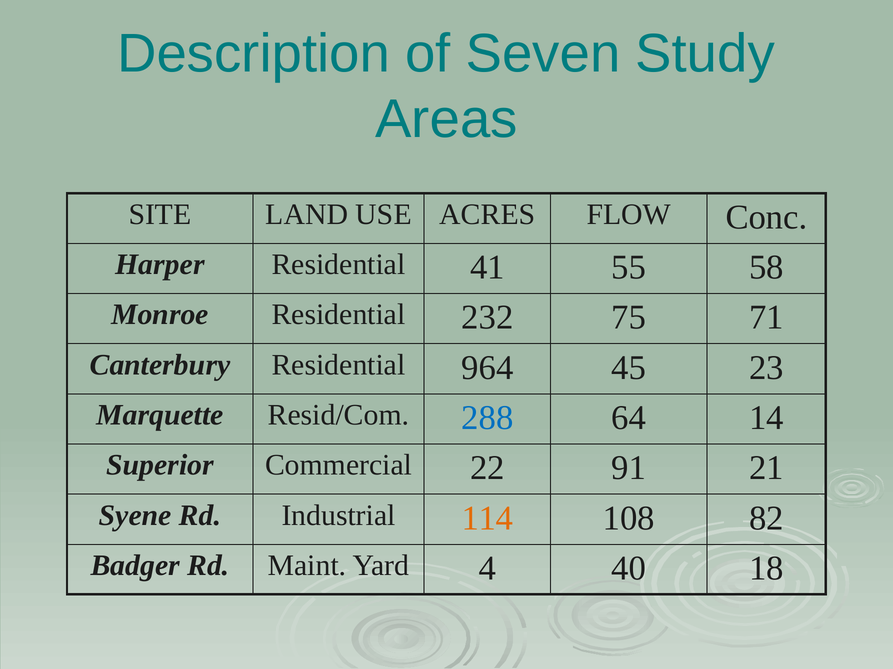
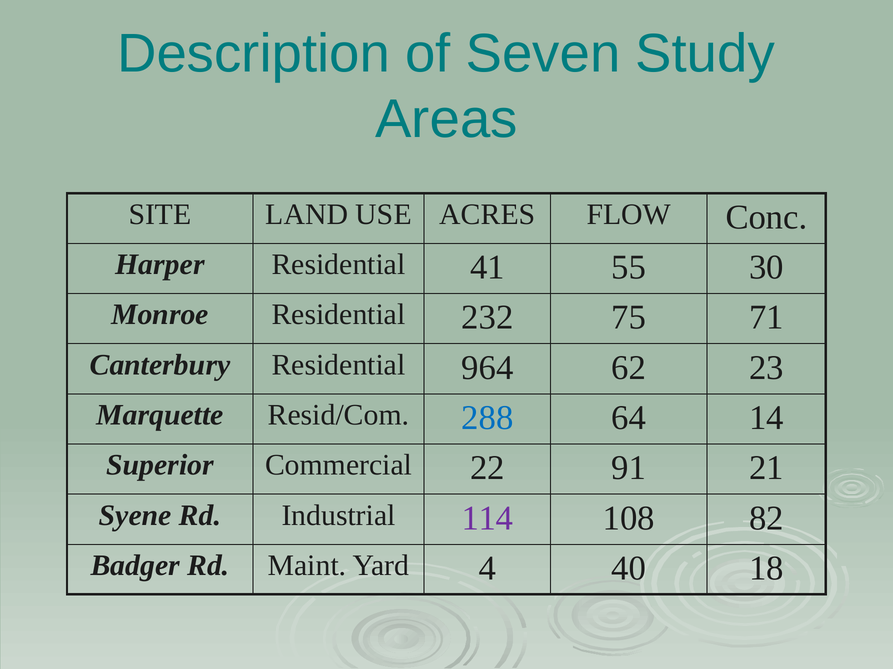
58: 58 -> 30
45: 45 -> 62
114 colour: orange -> purple
